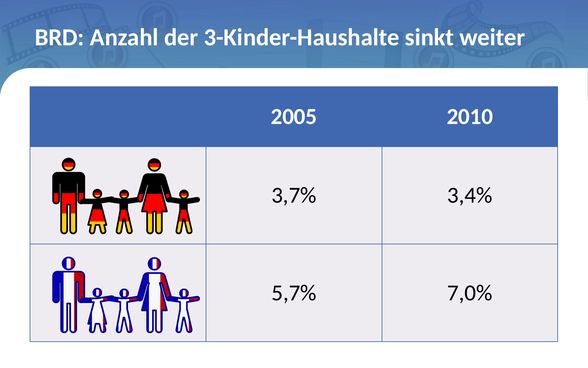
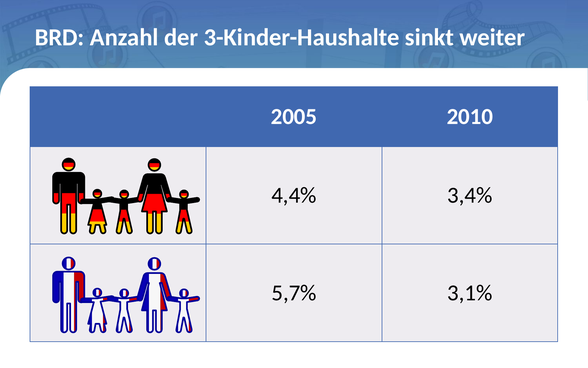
3,7%: 3,7% -> 4,4%
7,0%: 7,0% -> 3,1%
